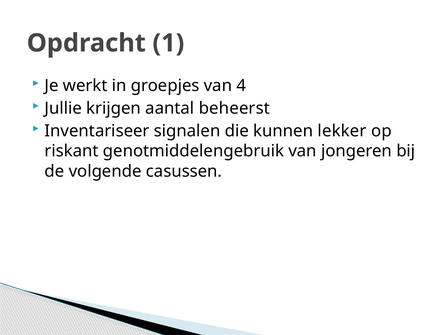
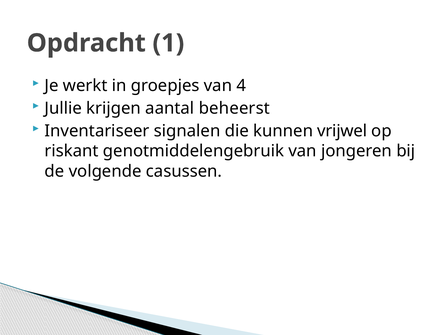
lekker: lekker -> vrijwel
